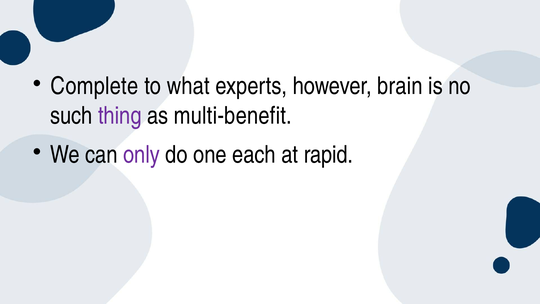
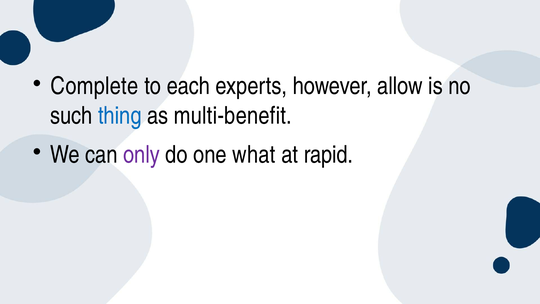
what: what -> each
brain: brain -> allow
thing colour: purple -> blue
each: each -> what
